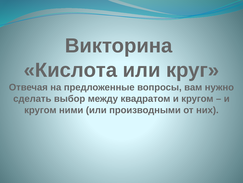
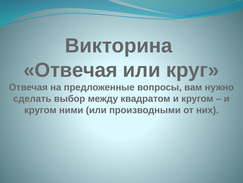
Кислота at (70, 70): Кислота -> Отвечая
